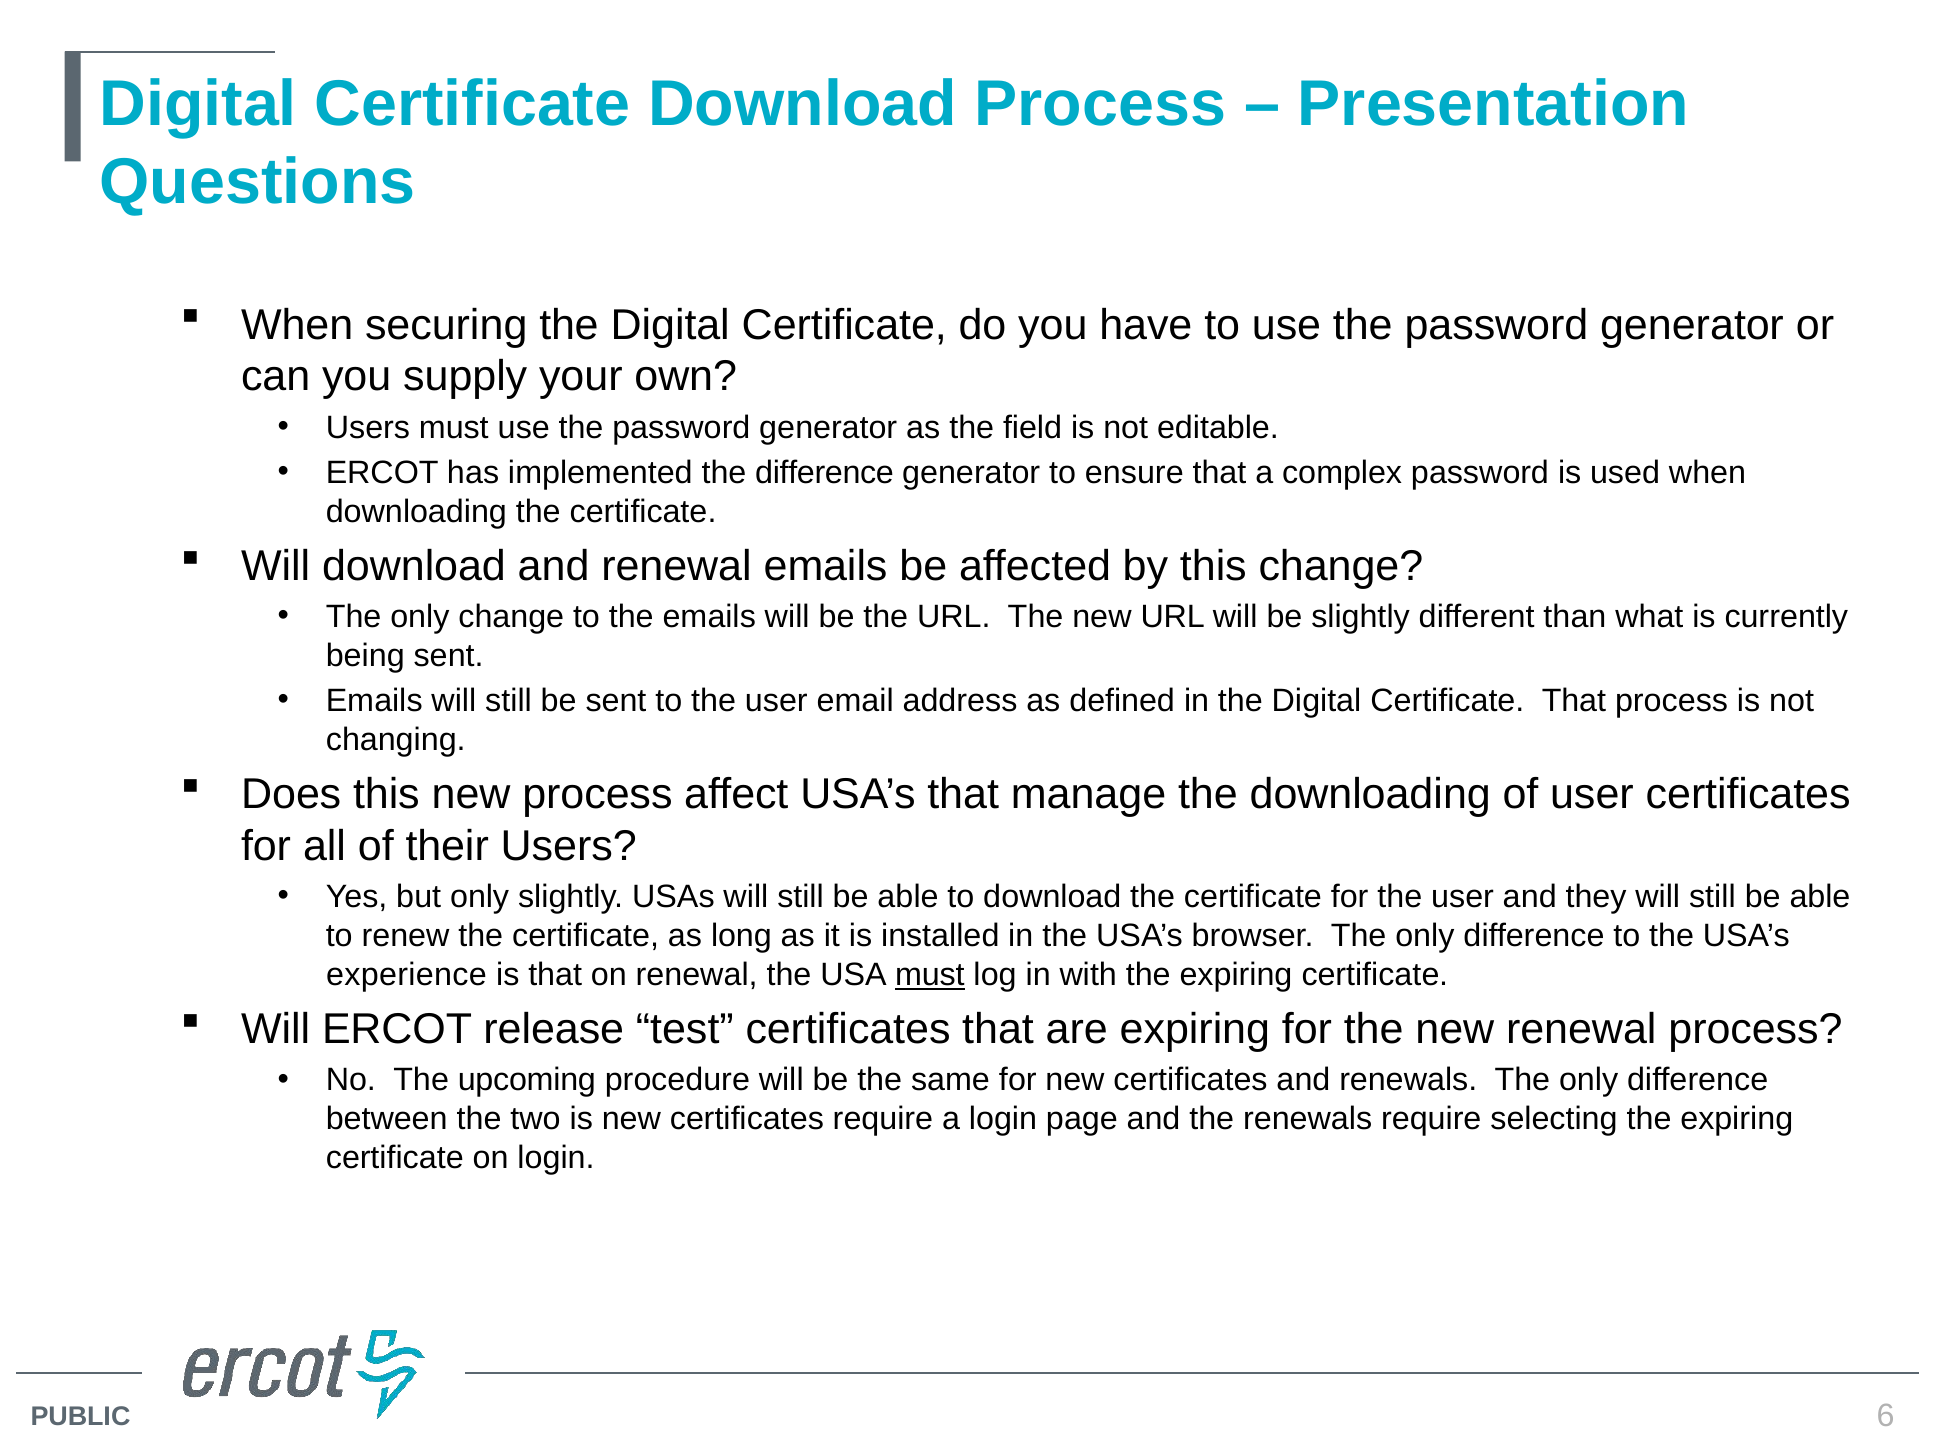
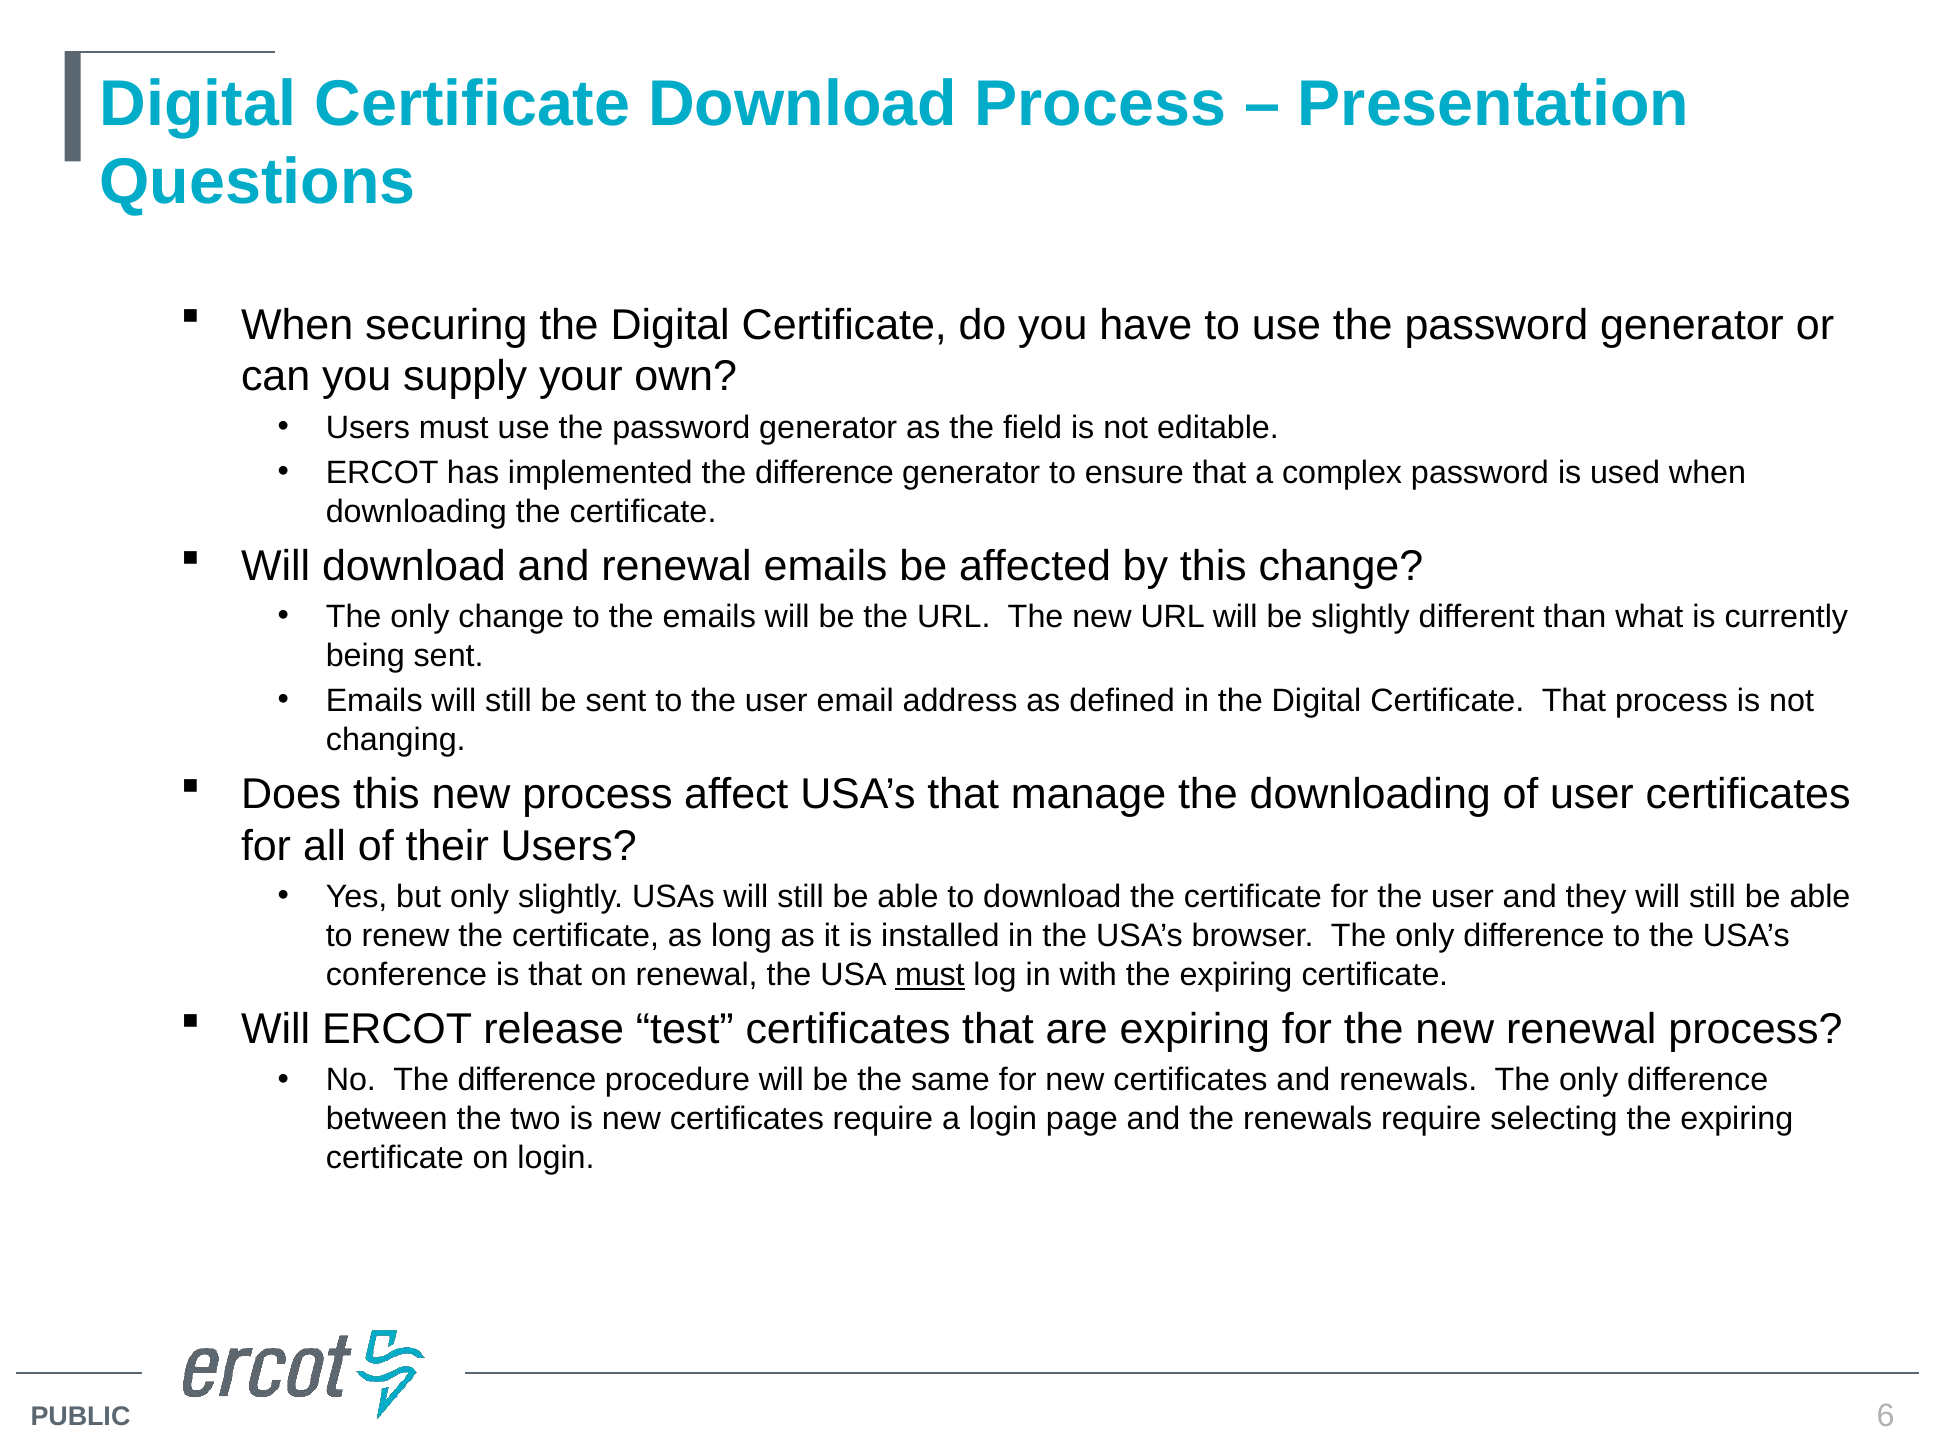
experience: experience -> conference
No The upcoming: upcoming -> difference
